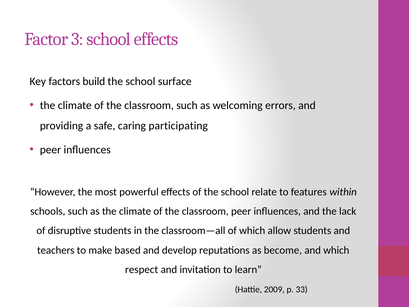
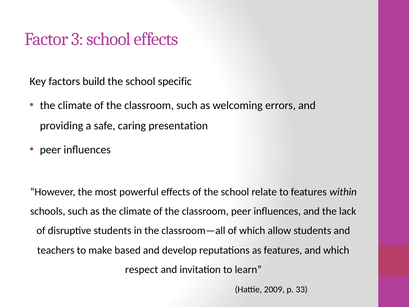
surface: surface -> specific
participating: participating -> presentation
as become: become -> features
